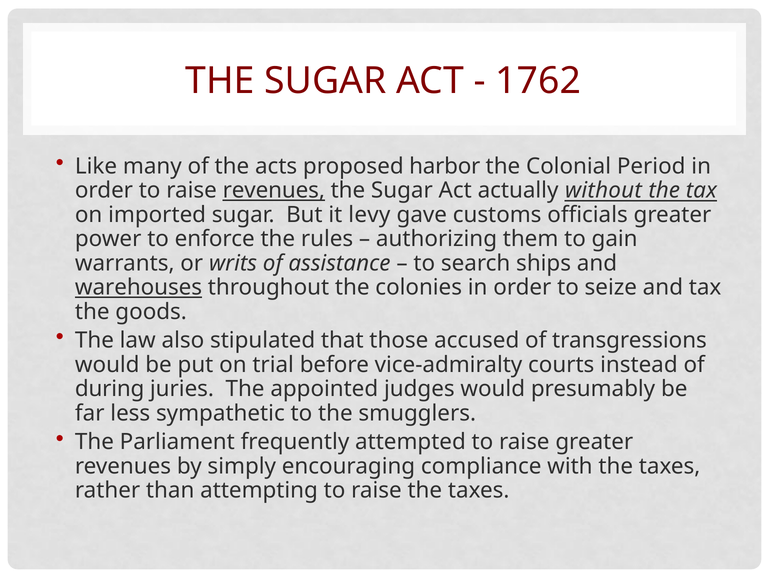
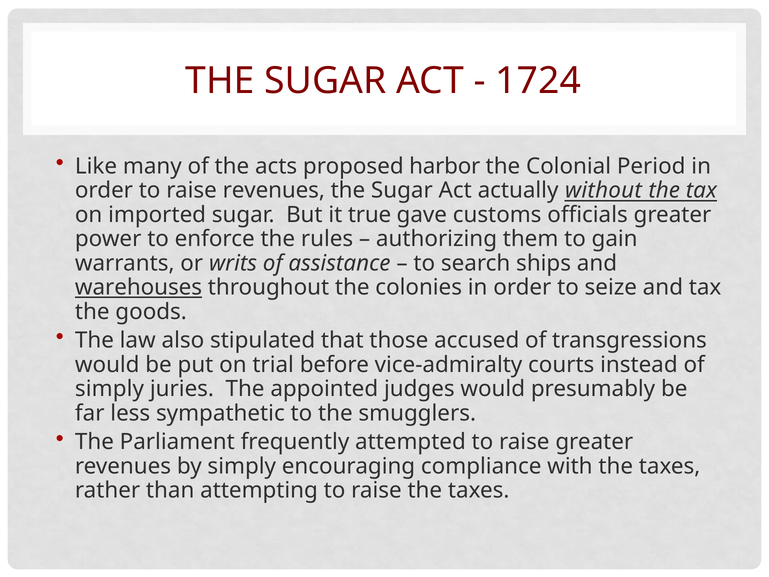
1762: 1762 -> 1724
revenues at (274, 190) underline: present -> none
levy: levy -> true
during at (110, 389): during -> simply
